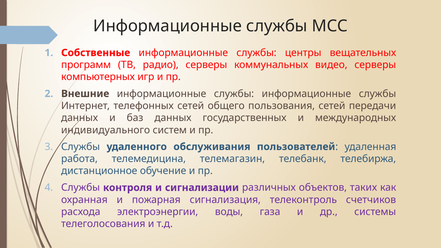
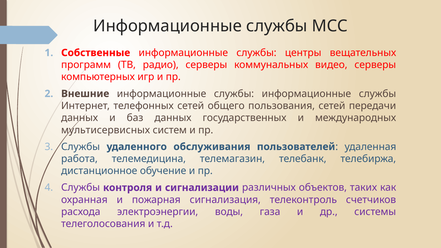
индивидуального: индивидуального -> мультисервисных
